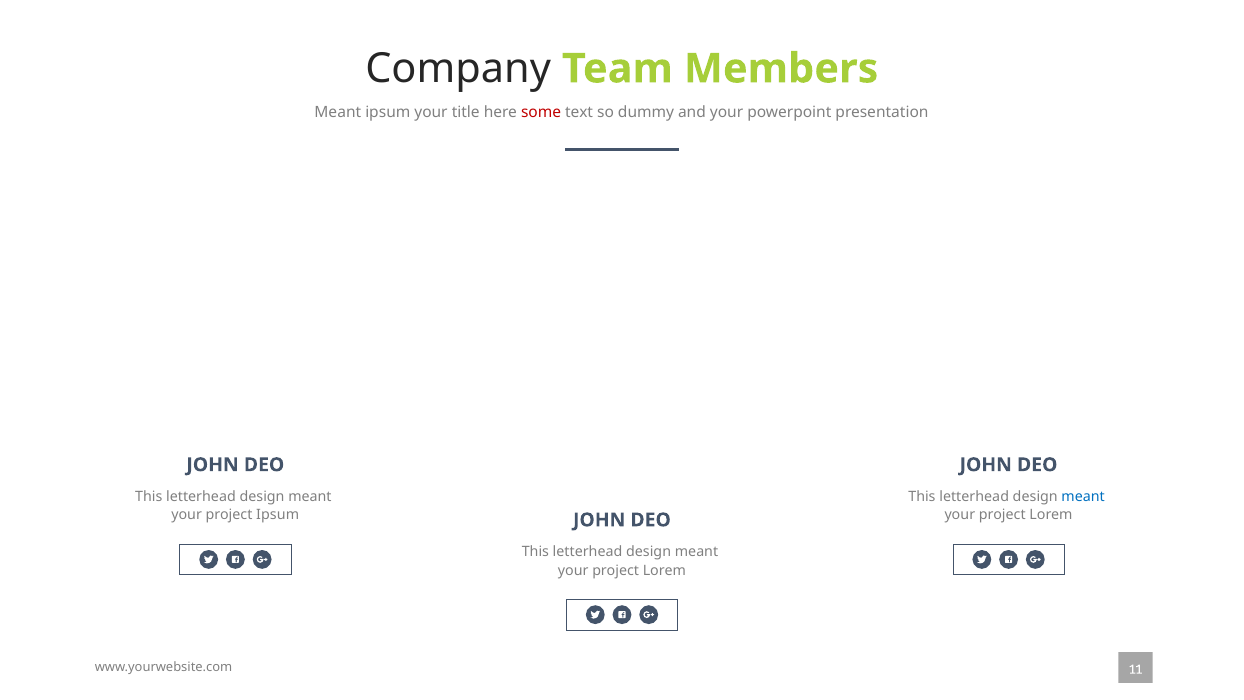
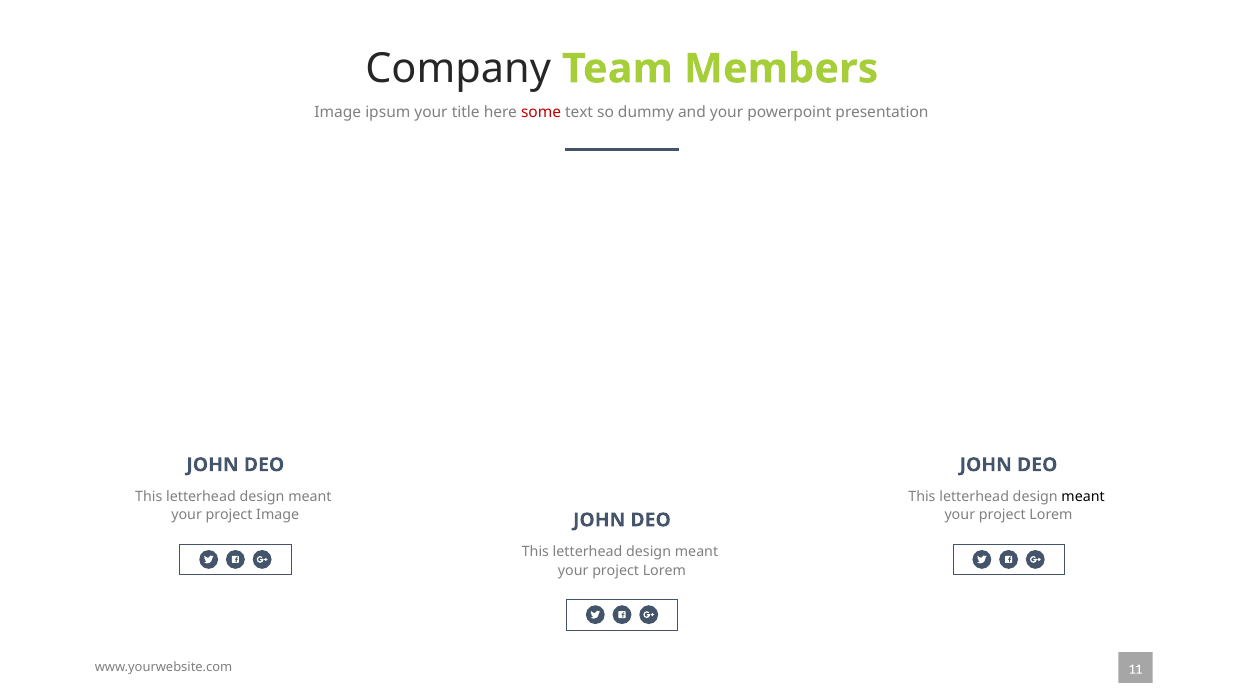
Meant at (338, 113): Meant -> Image
meant at (1083, 497) colour: blue -> black
project Ipsum: Ipsum -> Image
